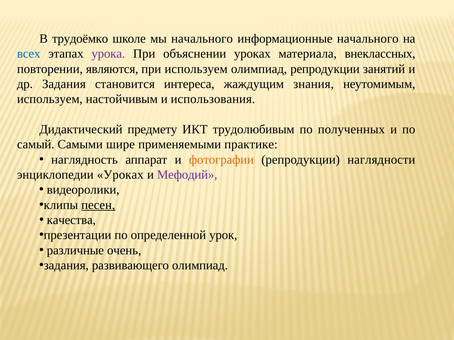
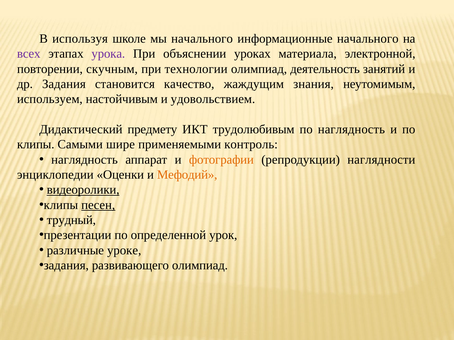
трудоёмко: трудоёмко -> используя
всех colour: blue -> purple
внеклассных: внеклассных -> электронной
являются: являются -> скучным
при используем: используем -> технологии
олимпиад репродукции: репродукции -> деятельность
интереса: интереса -> качество
использования: использования -> удовольствием
по полученных: полученных -> наглядность
самый at (36, 145): самый -> клипы
практике: практике -> контроль
энциклопедии Уроках: Уроках -> Оценки
Мефодий colour: purple -> orange
видеоролики underline: none -> present
качества: качества -> трудный
очень: очень -> уроке
